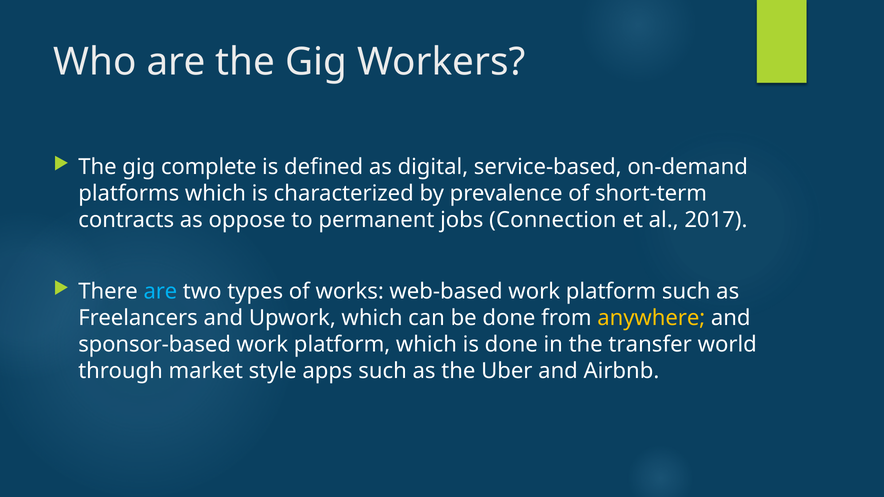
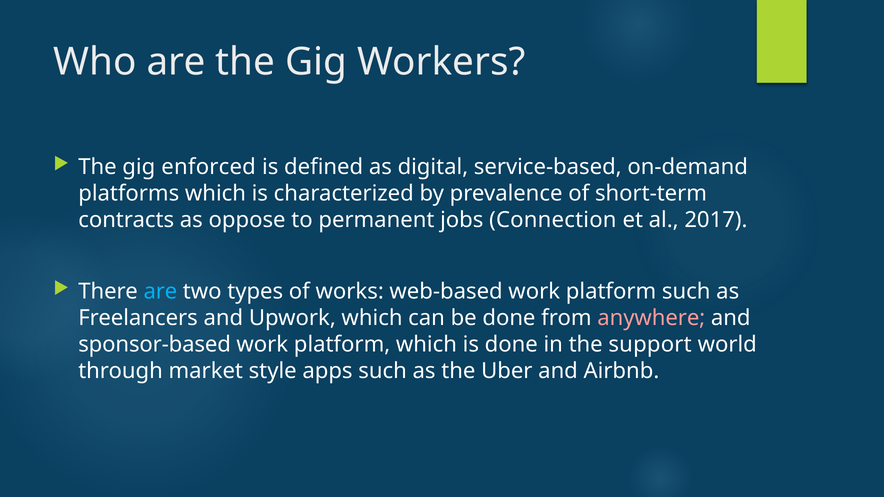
complete: complete -> enforced
anywhere colour: yellow -> pink
transfer: transfer -> support
